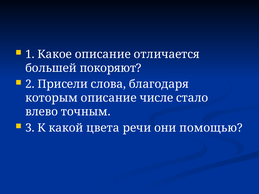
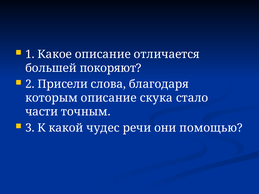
числе: числе -> скука
влево: влево -> части
цвета: цвета -> чудес
